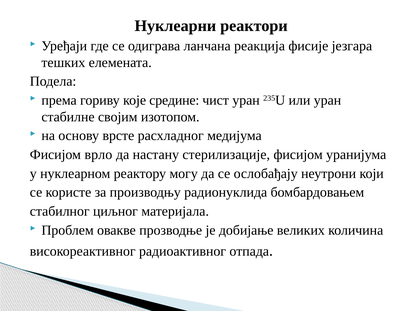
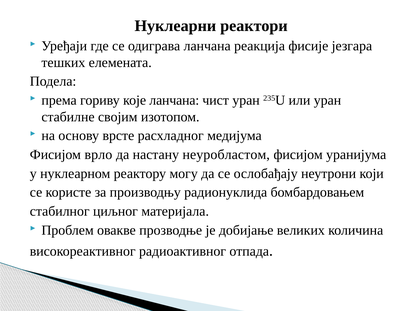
које средине: средине -> ланчана
стерилизације: стерилизације -> неуробластом
